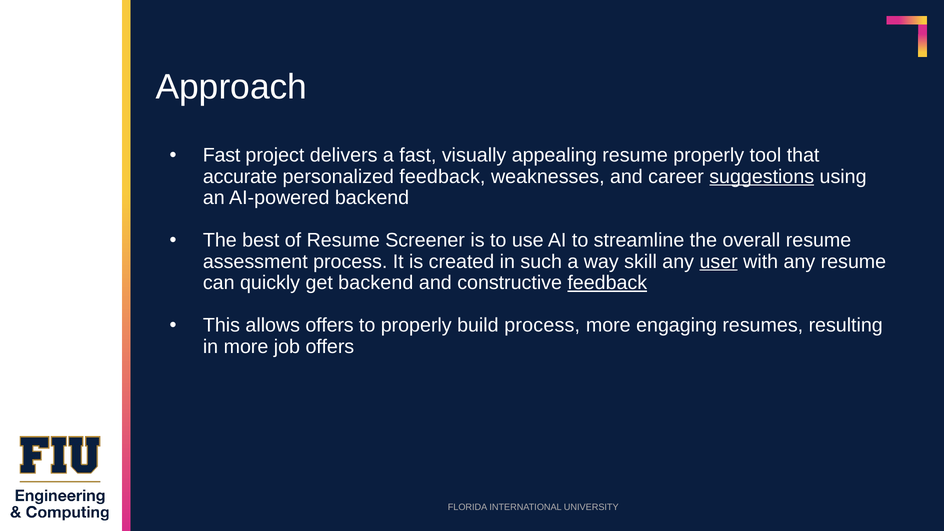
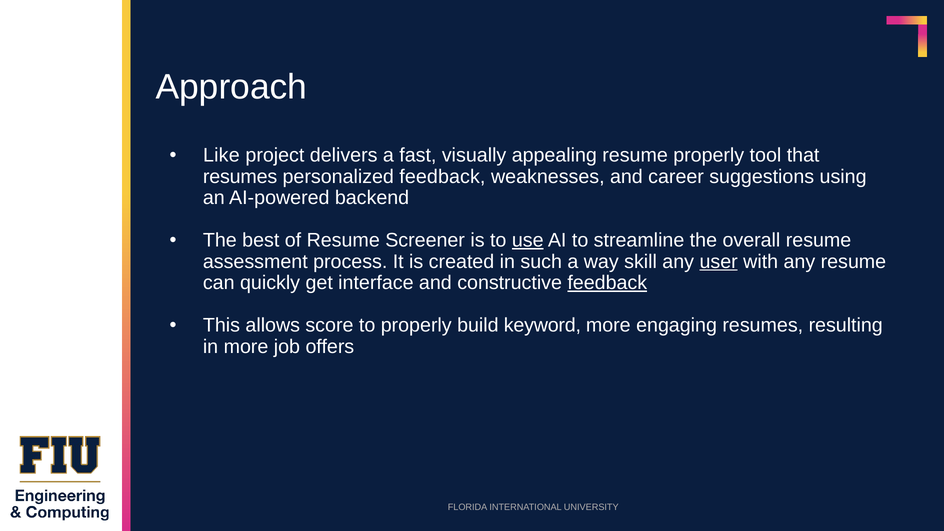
Fast at (222, 155): Fast -> Like
accurate at (240, 177): accurate -> resumes
suggestions underline: present -> none
use underline: none -> present
get backend: backend -> interface
allows offers: offers -> score
build process: process -> keyword
